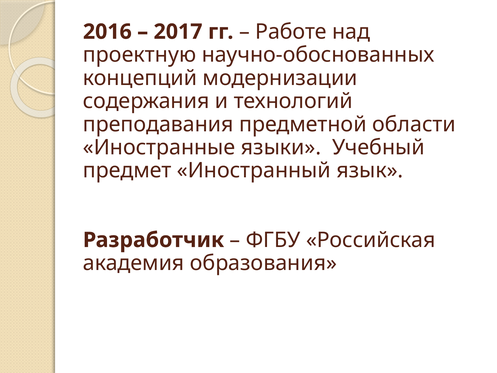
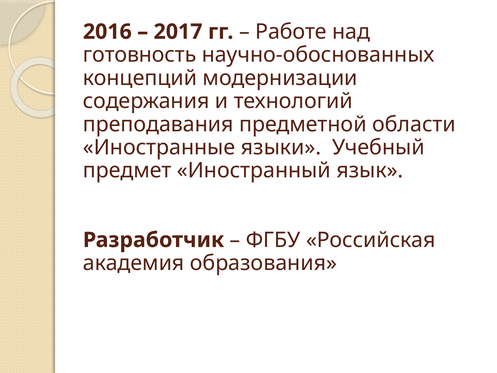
проектную: проектную -> готовность
